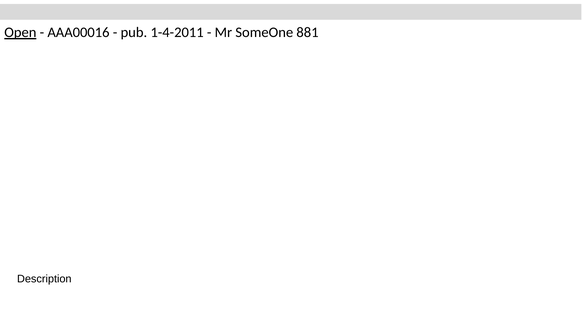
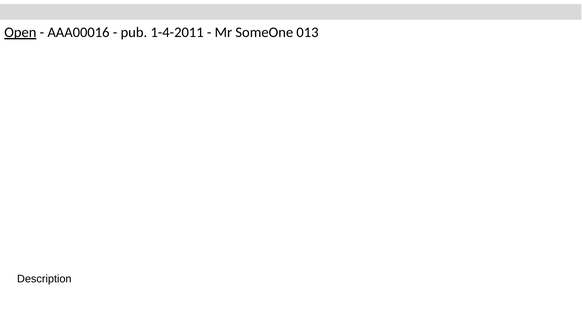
881: 881 -> 013
